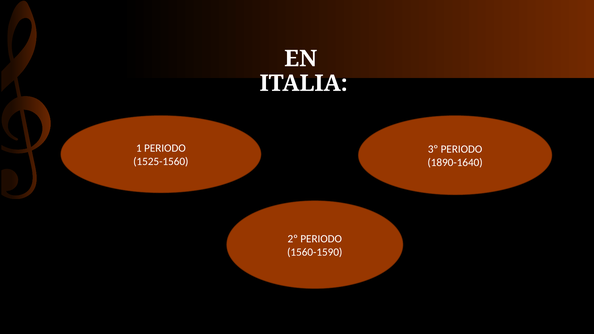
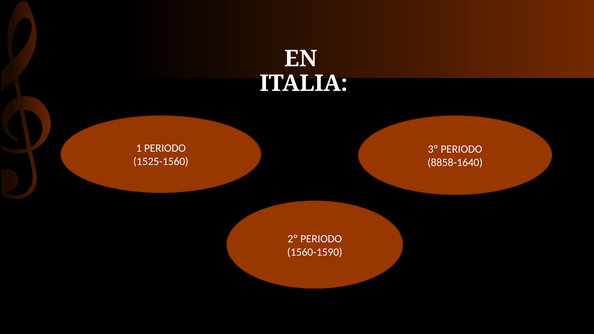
1890-1640: 1890-1640 -> 8858-1640
